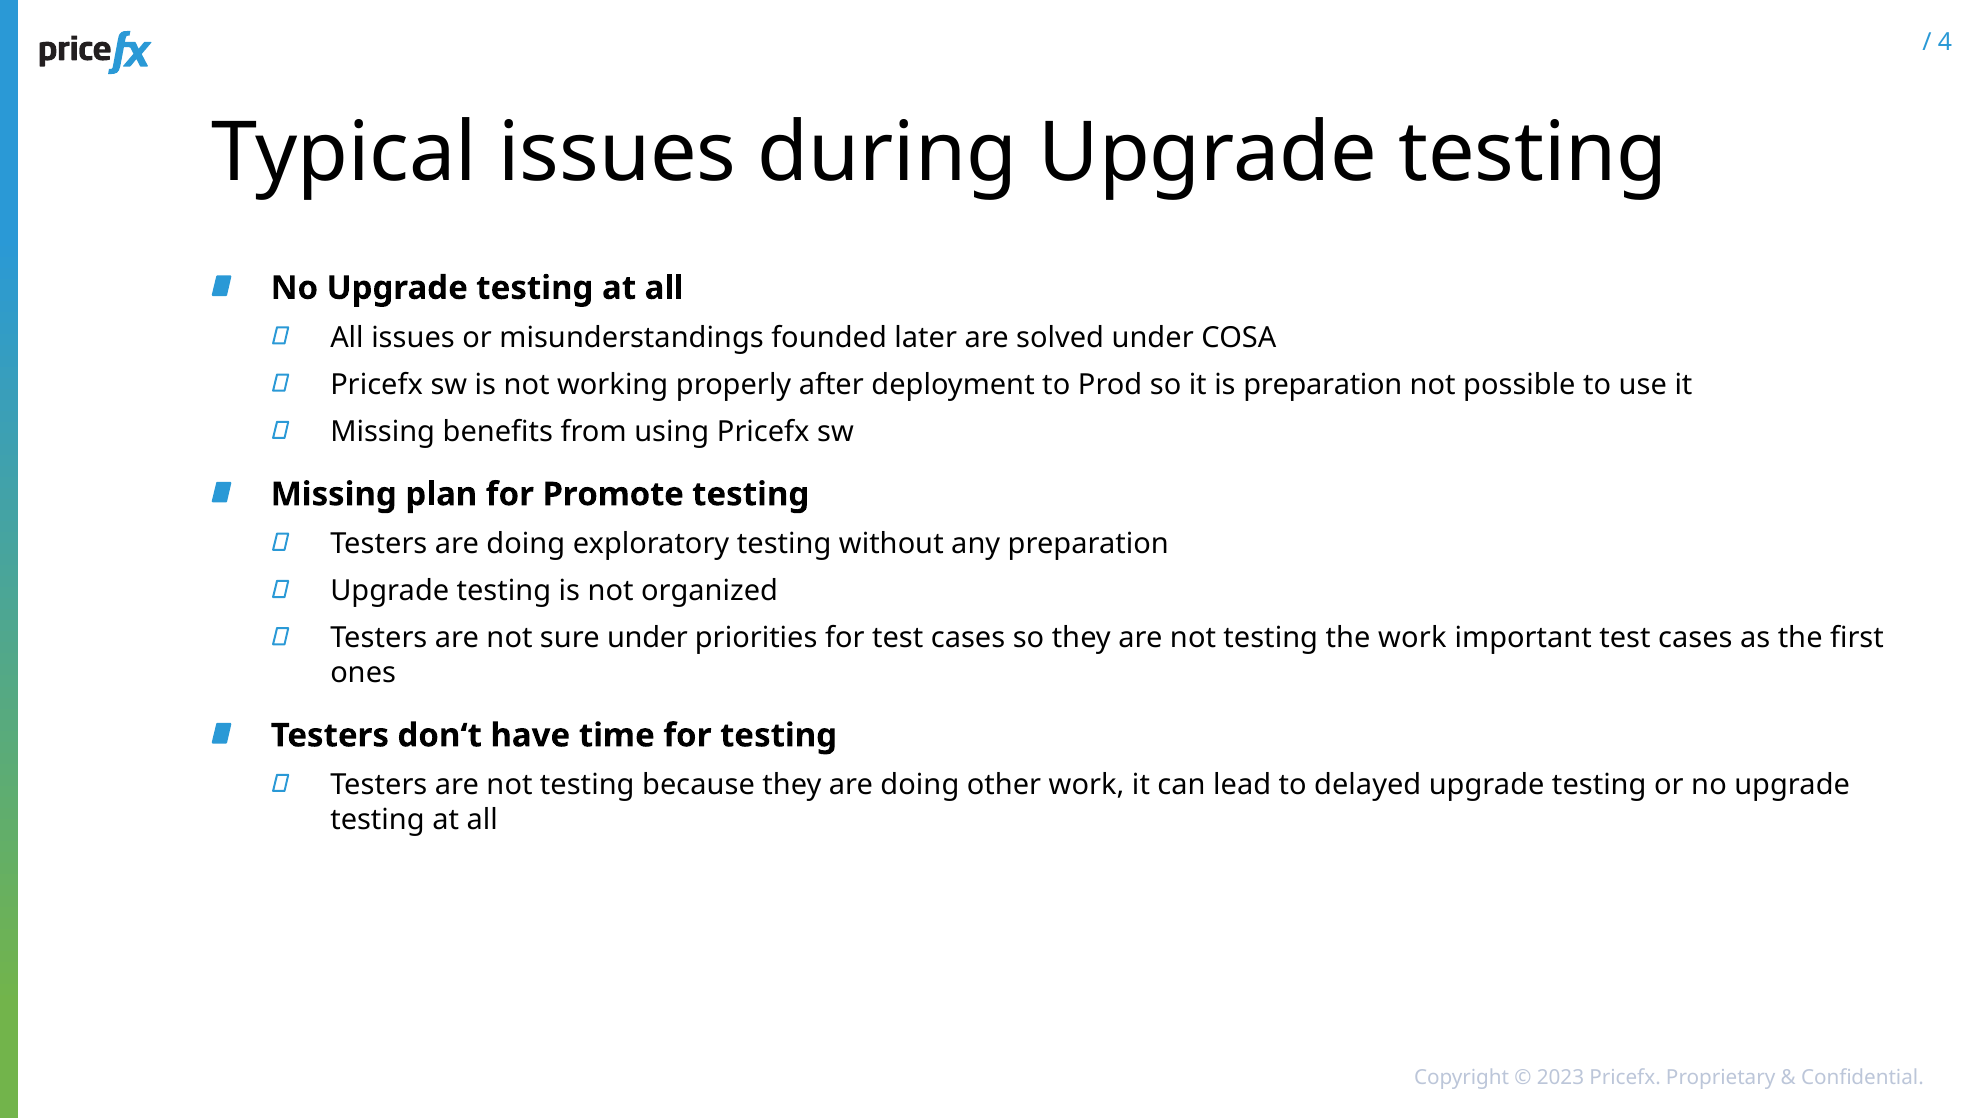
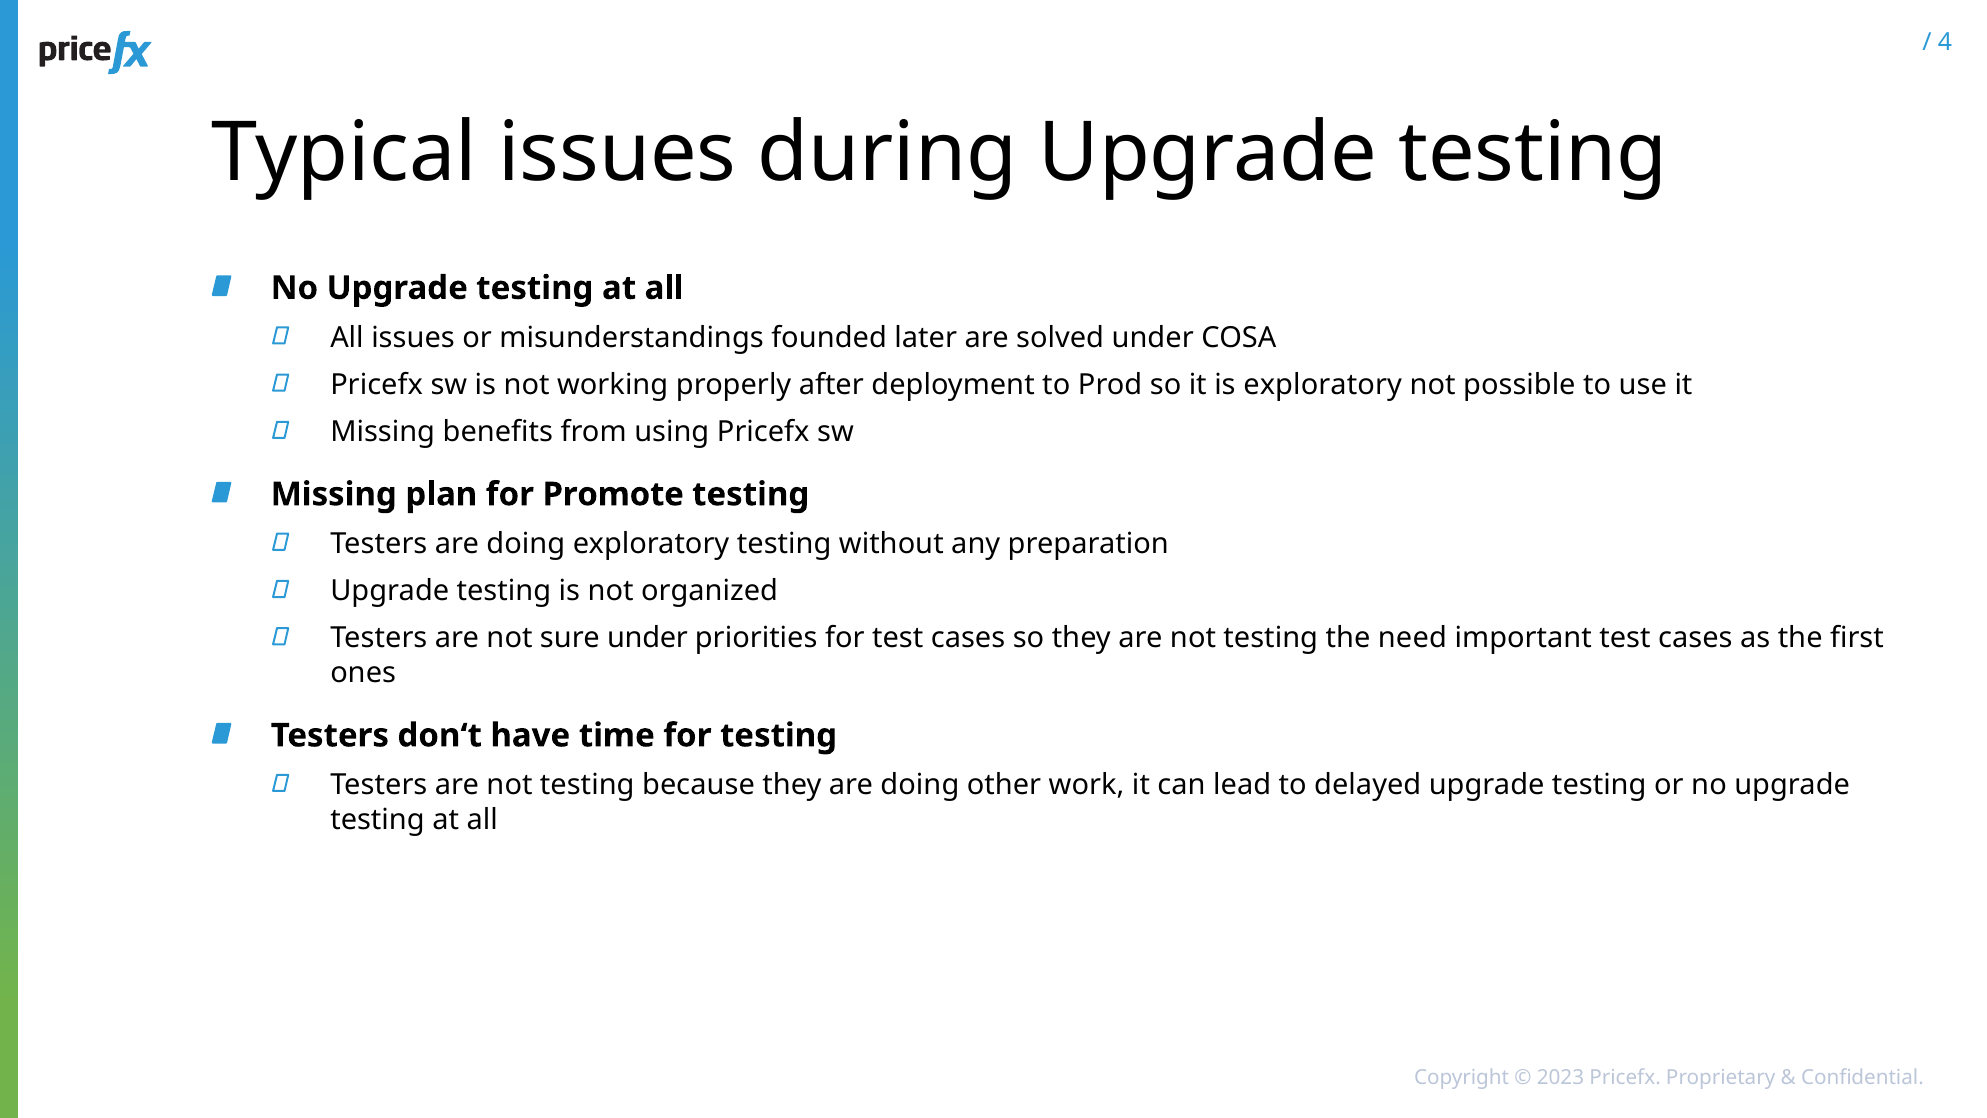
is preparation: preparation -> exploratory
the work: work -> need
